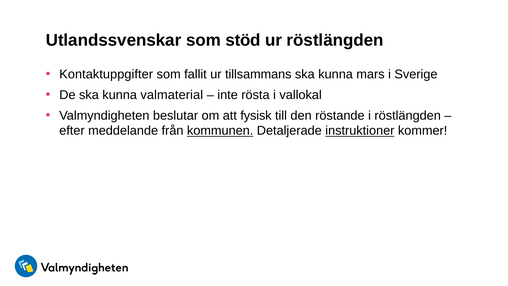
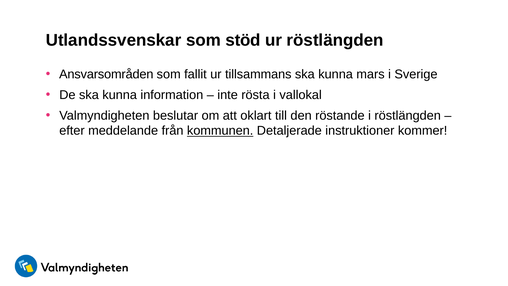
Kontaktuppgifter: Kontaktuppgifter -> Ansvarsområden
valmaterial: valmaterial -> information
fysisk: fysisk -> oklart
instruktioner underline: present -> none
